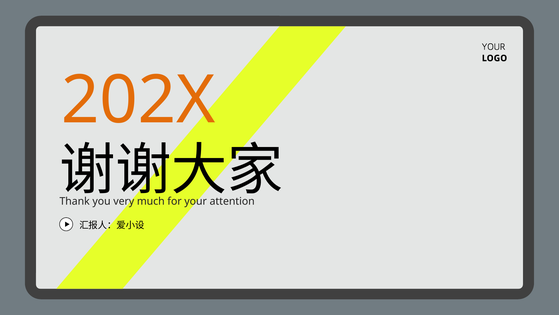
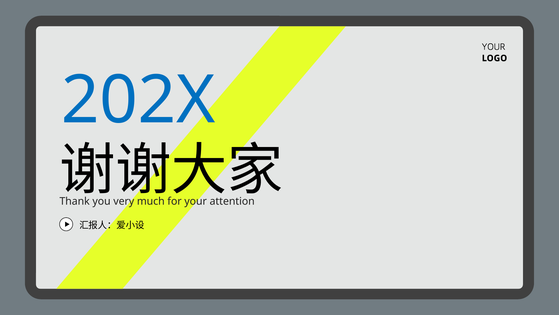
202X colour: orange -> blue
